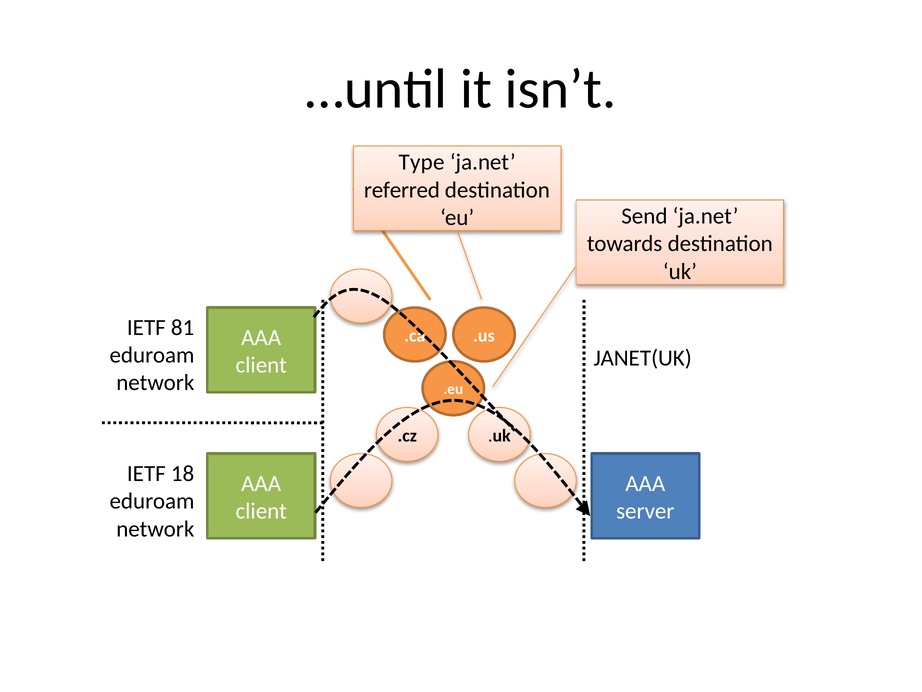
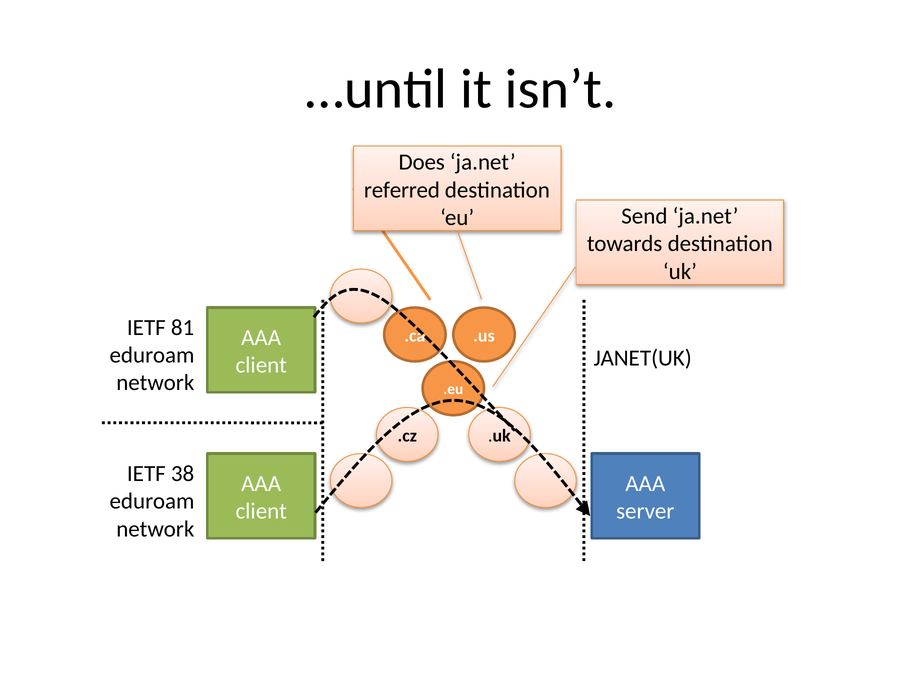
Type: Type -> Does
18: 18 -> 38
